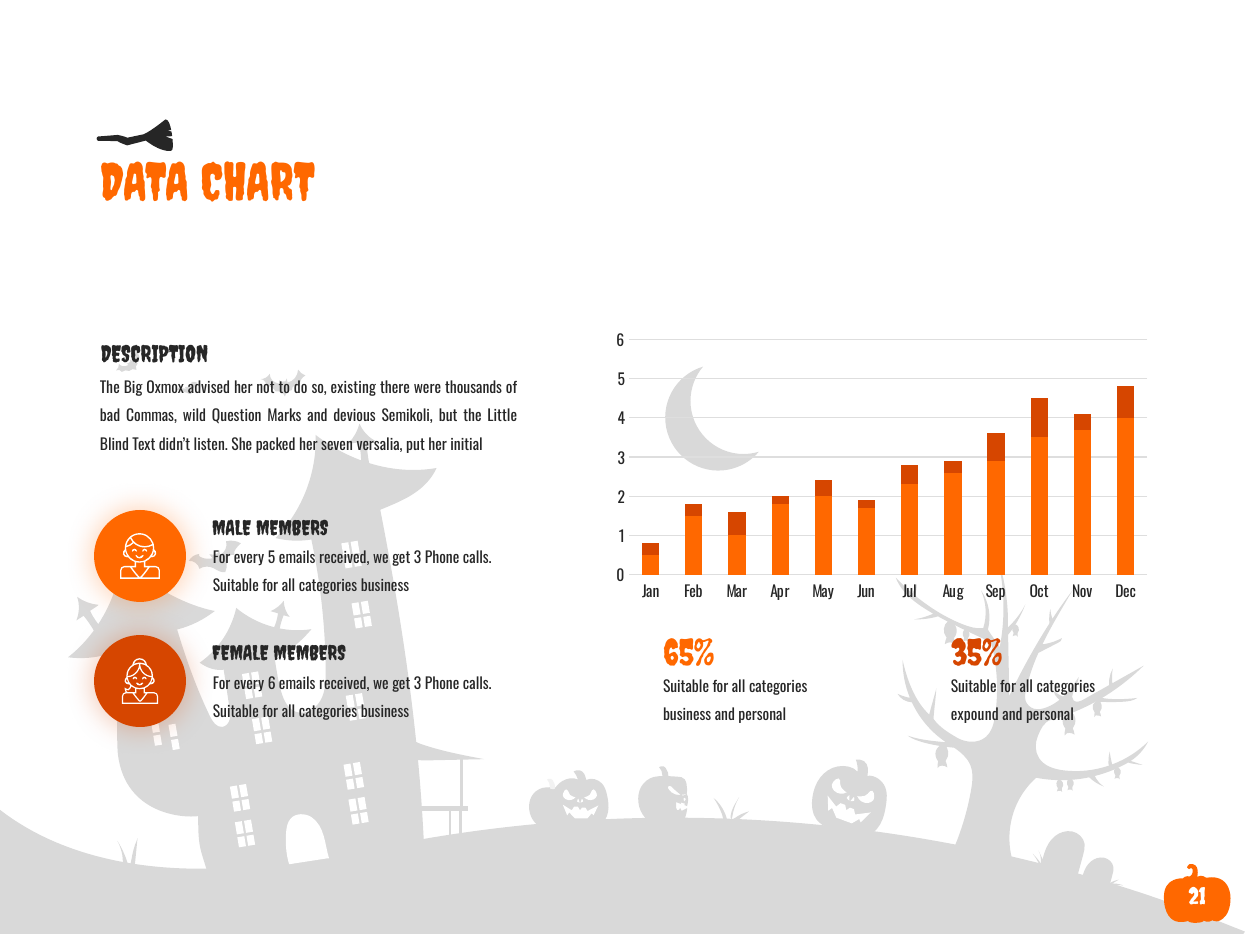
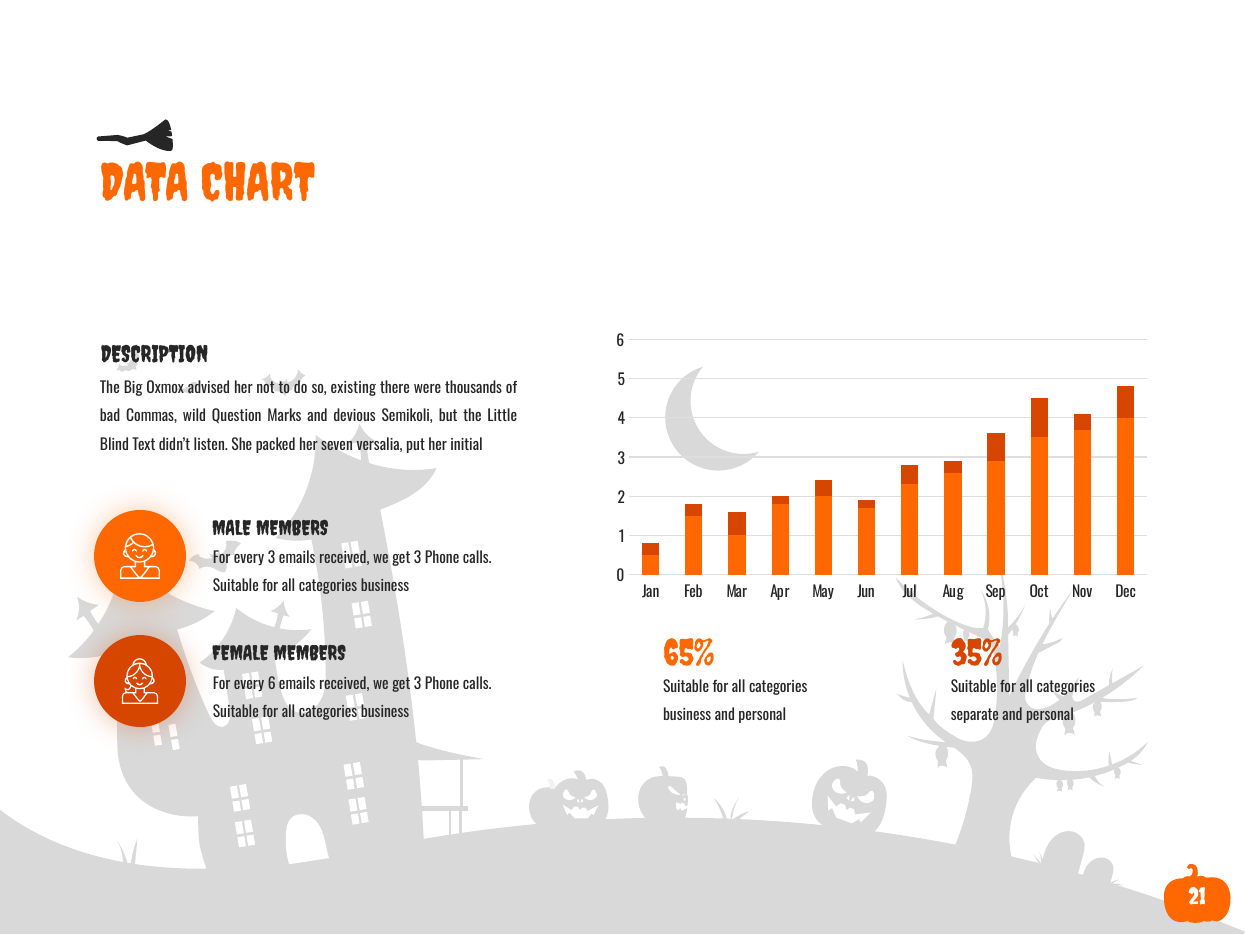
every 5: 5 -> 3
expound: expound -> separate
